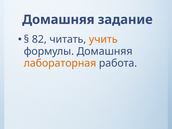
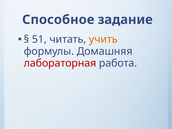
Домашняя at (58, 20): Домашняя -> Способное
82: 82 -> 51
лабораторная colour: orange -> red
